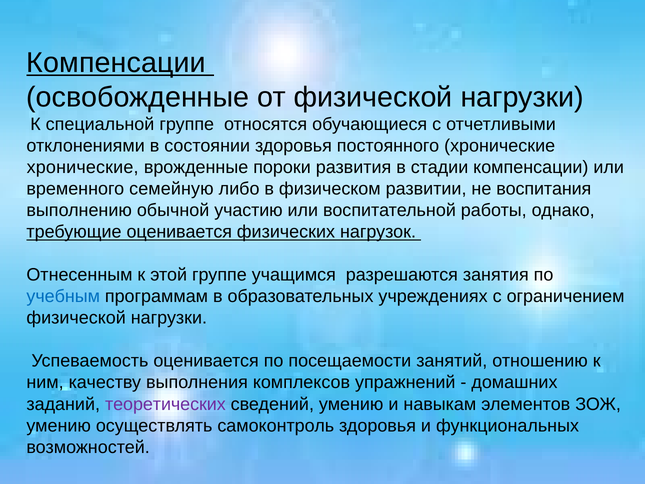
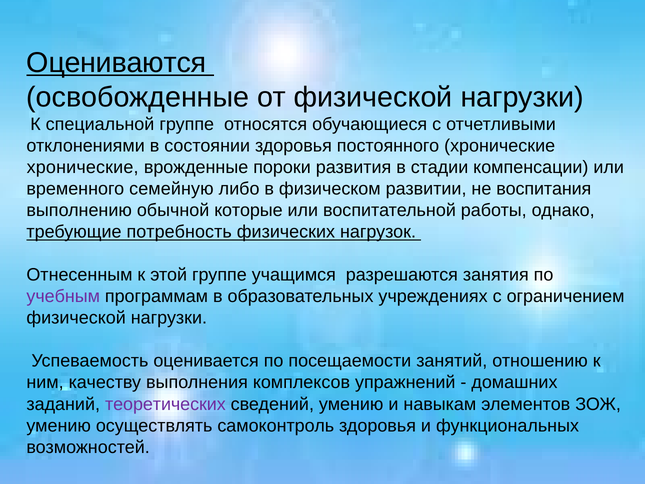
Компенсации at (116, 63): Компенсации -> Оцениваются
участию: участию -> которые
требующие оценивается: оценивается -> потребность
учебным colour: blue -> purple
